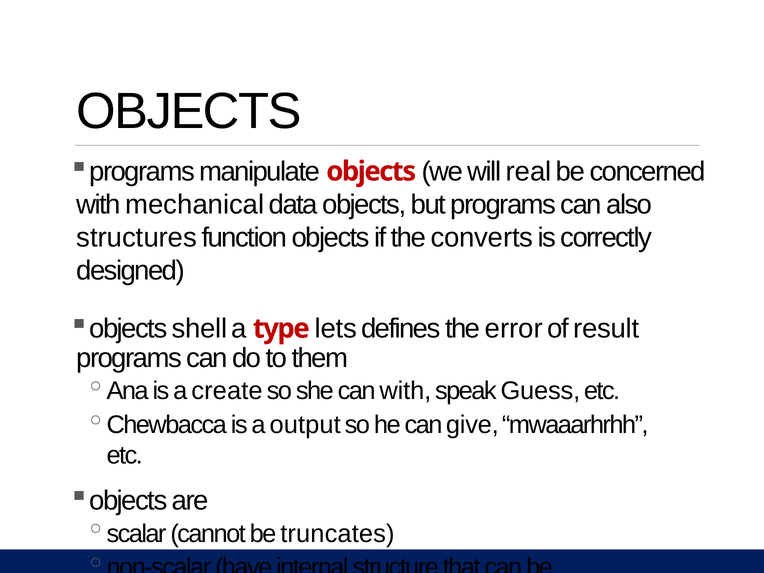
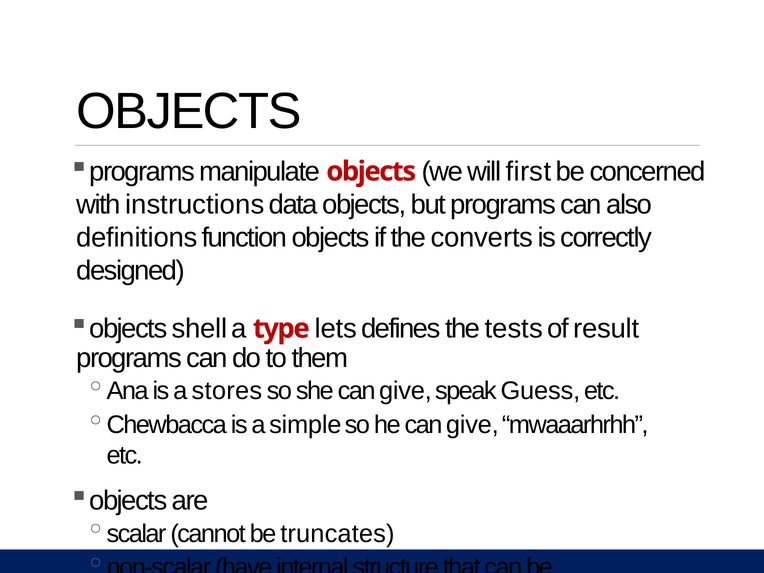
real: real -> first
mechanical: mechanical -> instructions
structures: structures -> definitions
error: error -> tests
create: create -> stores
she can with: with -> give
output: output -> simple
